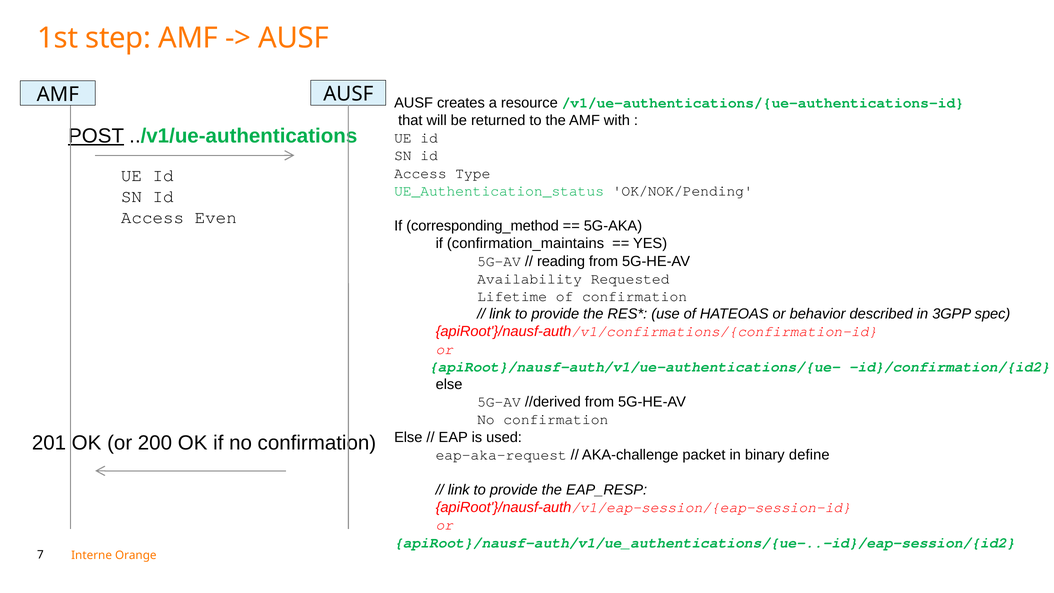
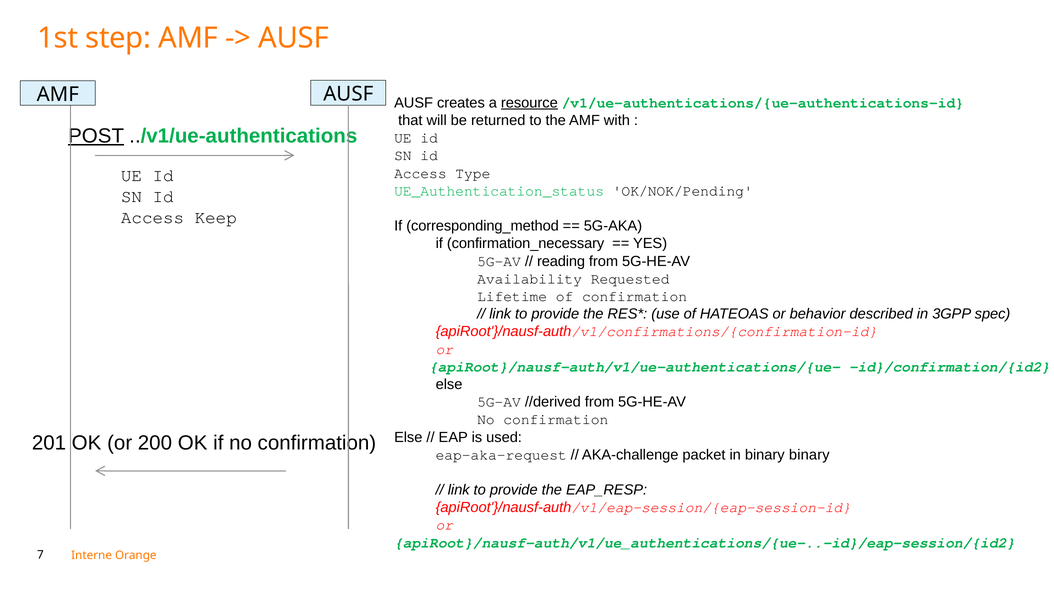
resource underline: none -> present
Even: Even -> Keep
confirmation_maintains: confirmation_maintains -> confirmation_necessary
binary define: define -> binary
